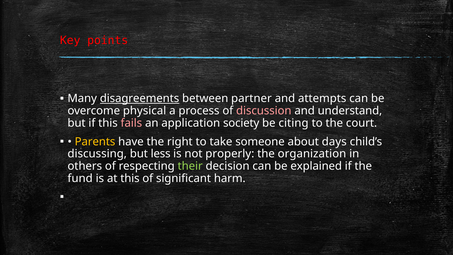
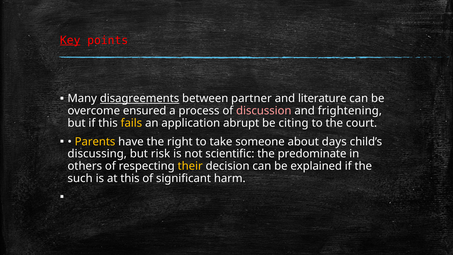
Key underline: none -> present
attempts: attempts -> literature
physical: physical -> ensured
understand: understand -> frightening
fails colour: pink -> yellow
society: society -> abrupt
less: less -> risk
properly: properly -> scientiﬁc
organization: organization -> predominate
their colour: light green -> yellow
fund: fund -> such
